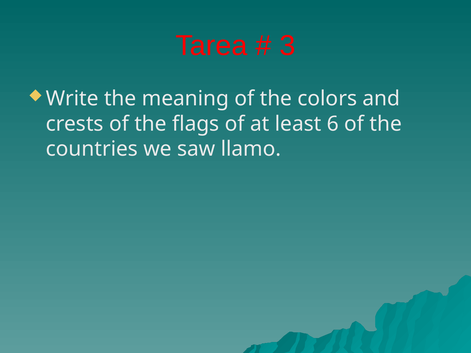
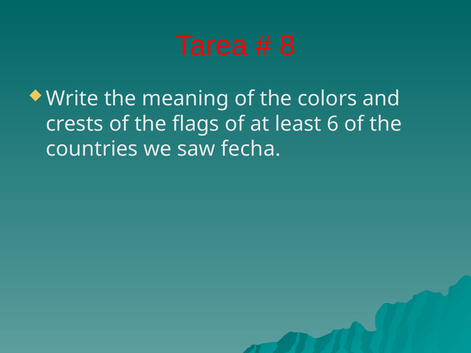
3: 3 -> 8
llamo: llamo -> fecha
